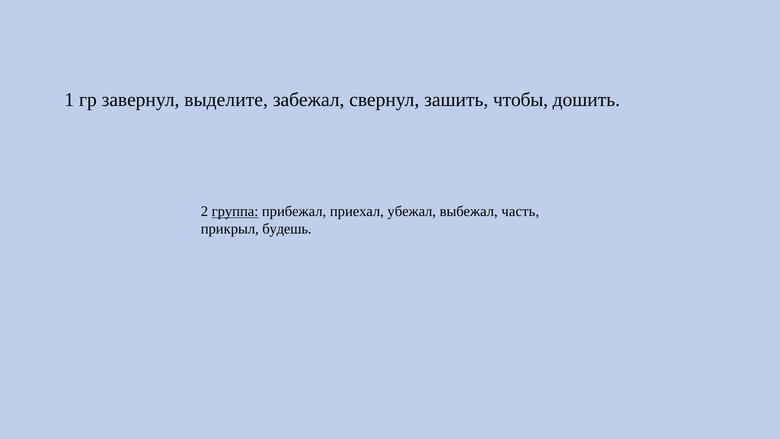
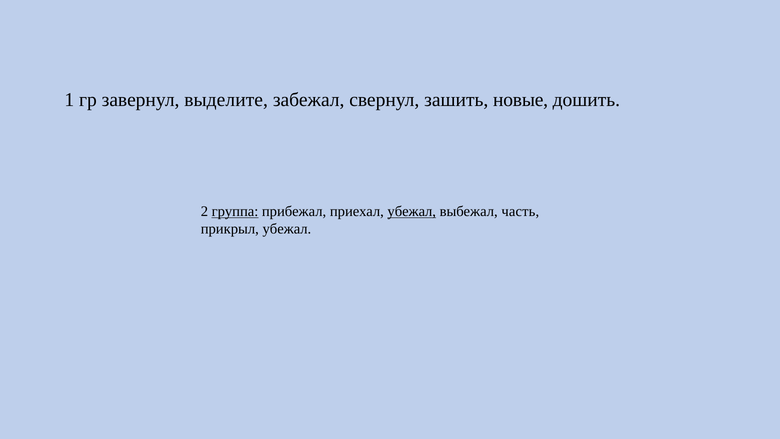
чтобы: чтобы -> новые
убежал at (412, 211) underline: none -> present
прикрыл будешь: будешь -> убежал
